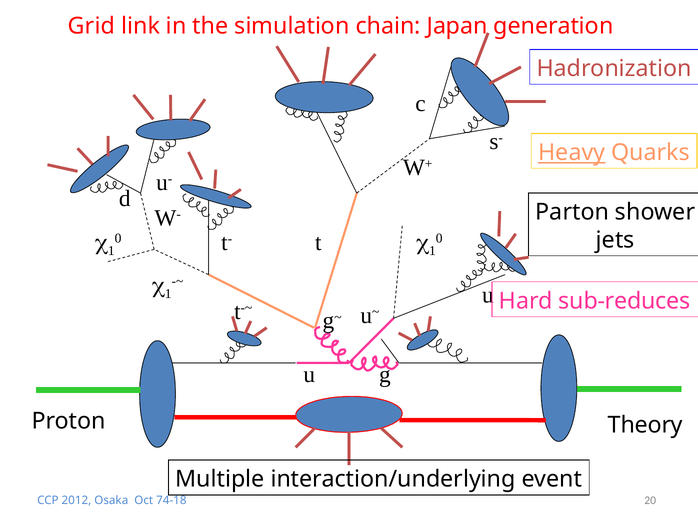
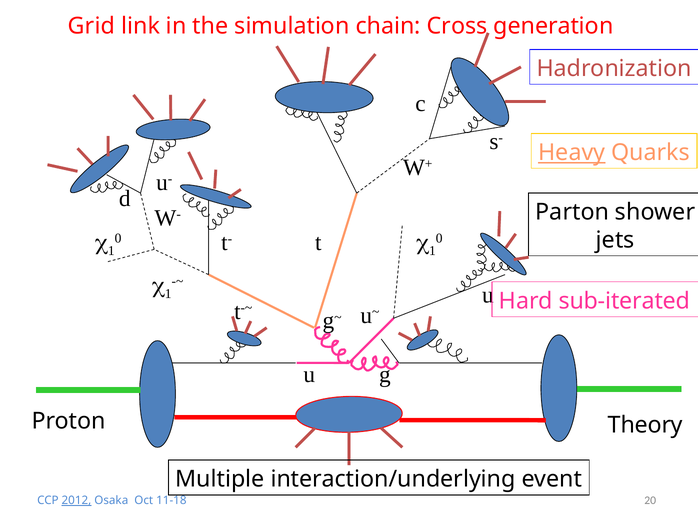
Japan: Japan -> Cross
sub-reduces: sub-reduces -> sub-iterated
2012 underline: none -> present
74-18: 74-18 -> 11-18
